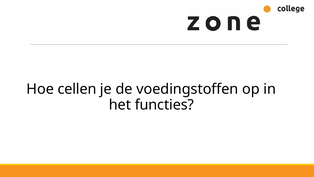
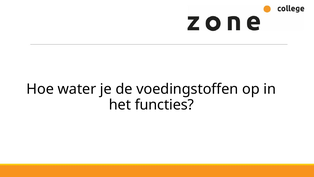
cellen: cellen -> water
